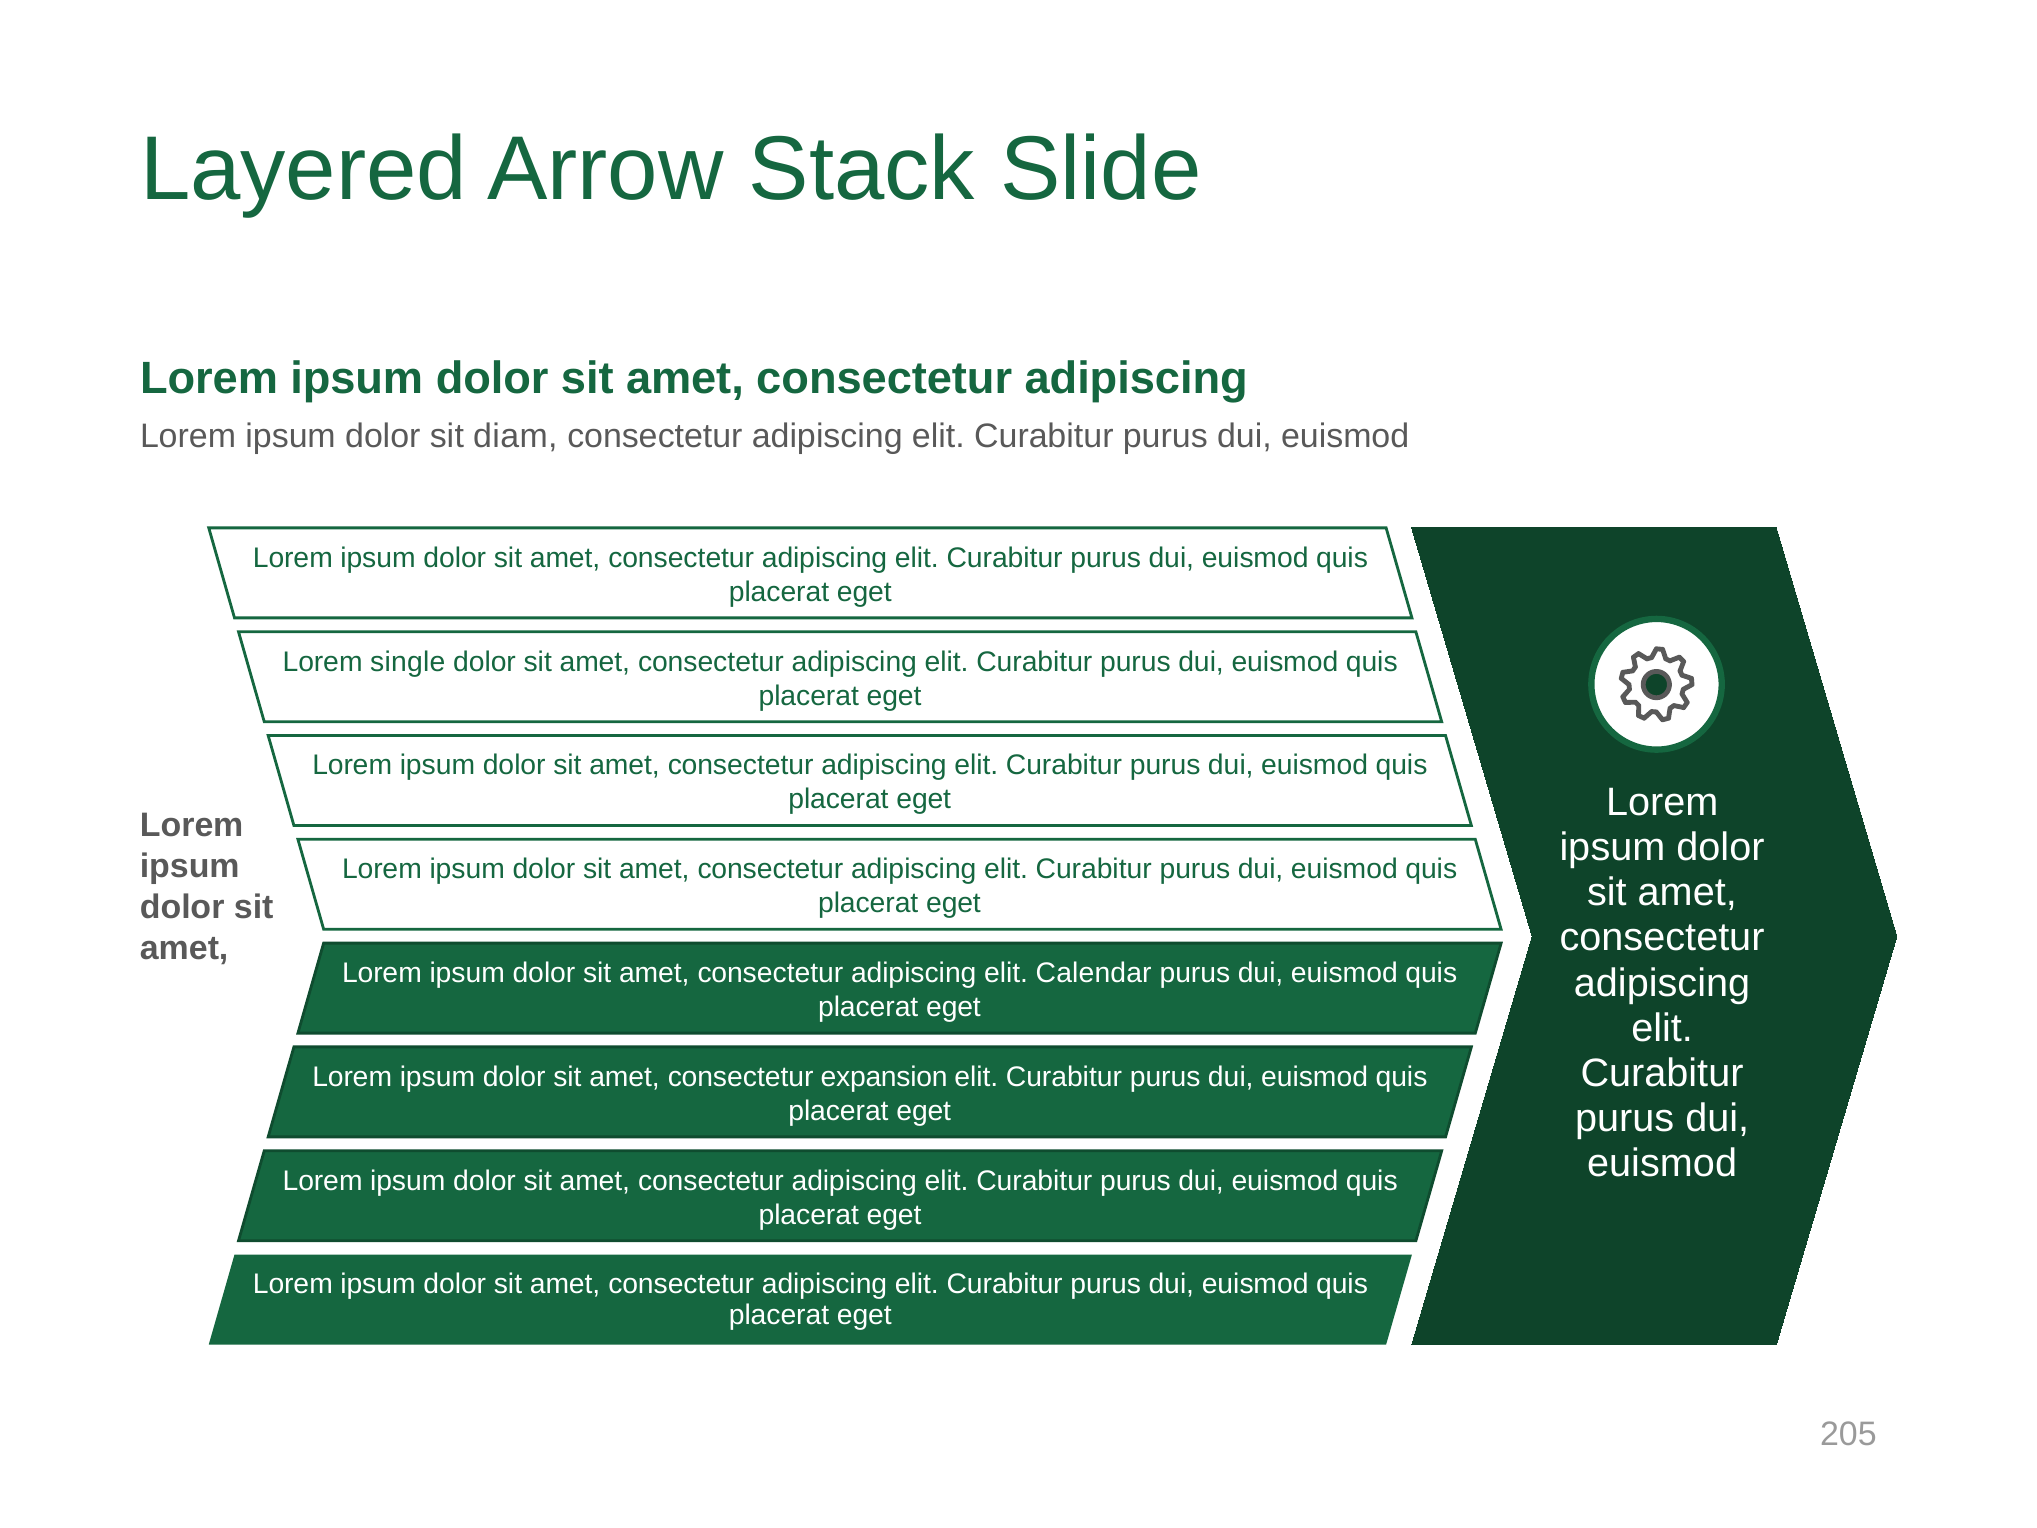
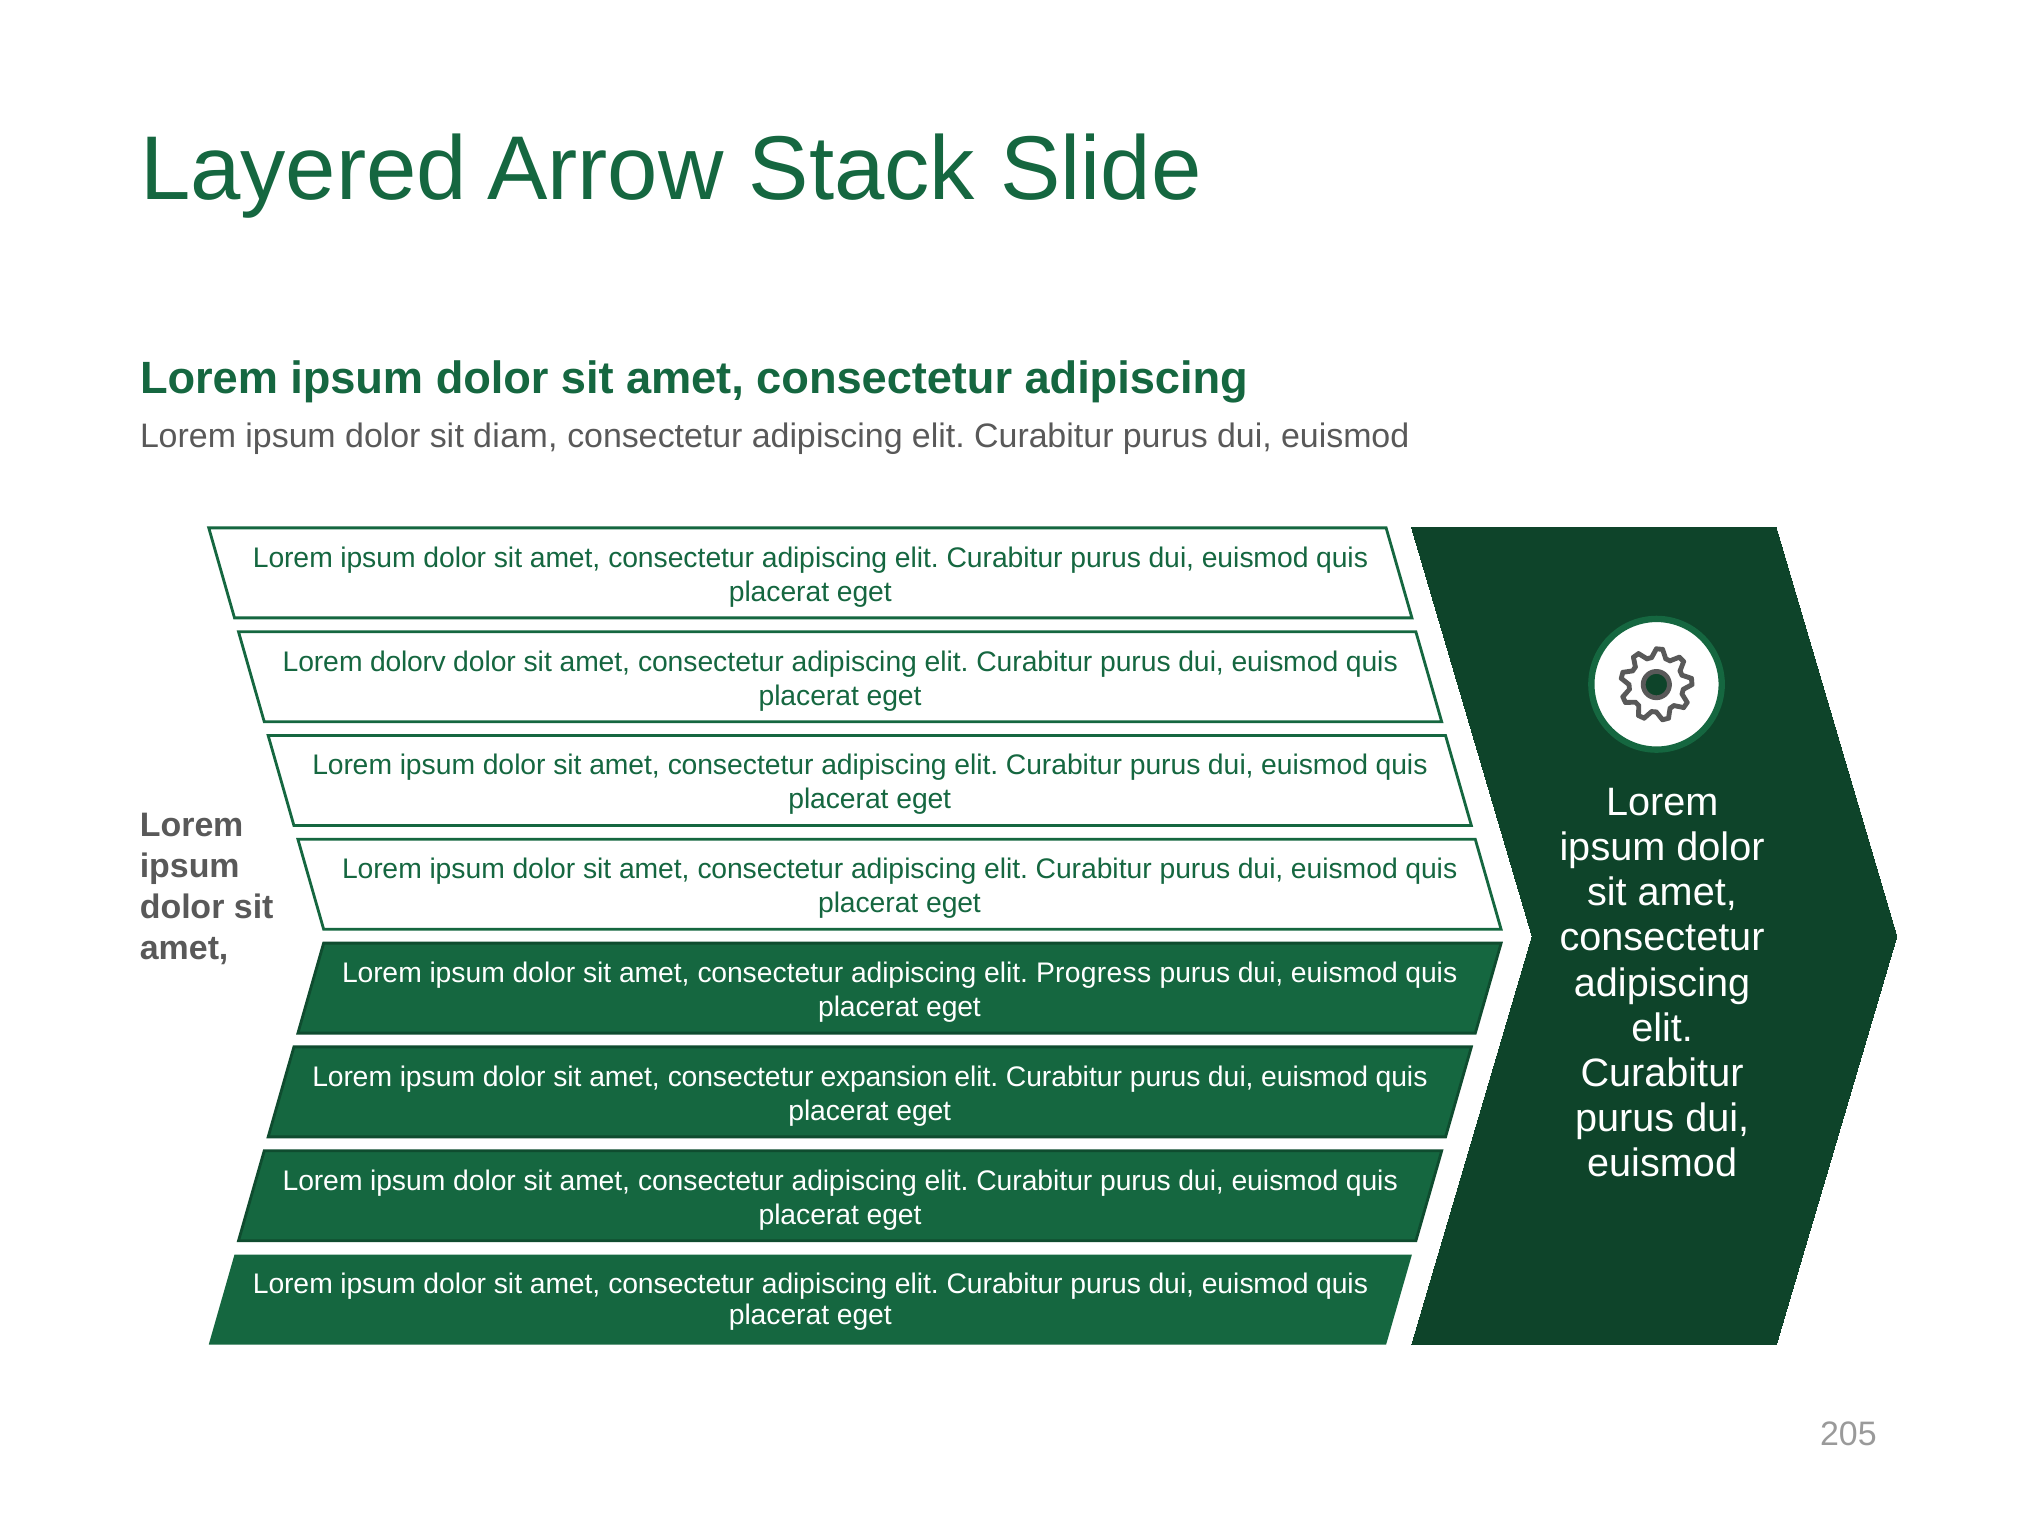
single: single -> dolorv
Calendar: Calendar -> Progress
